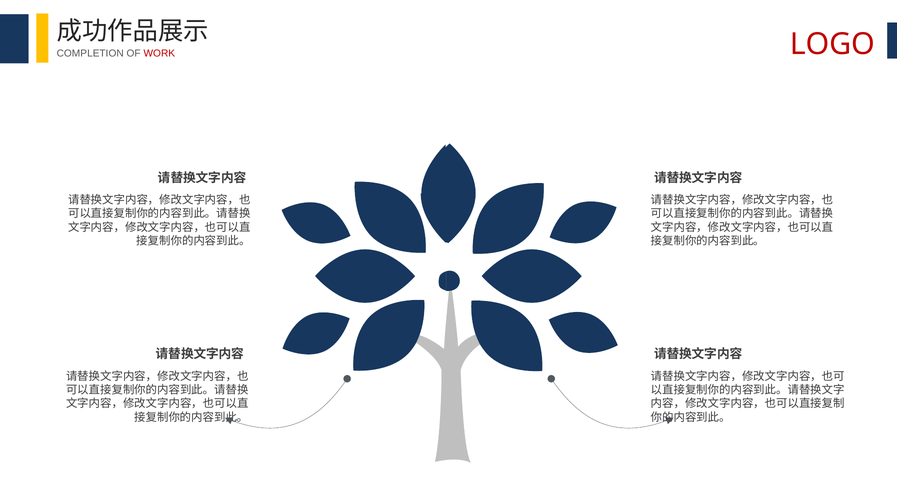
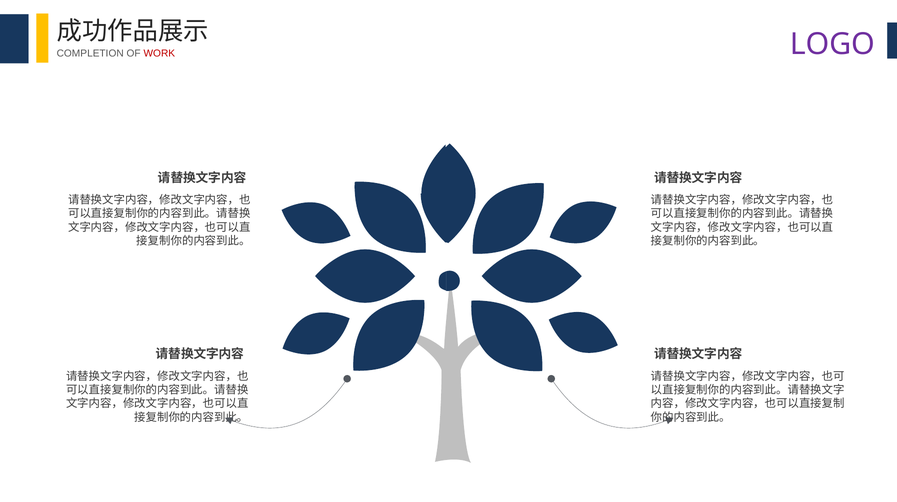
LOGO colour: red -> purple
